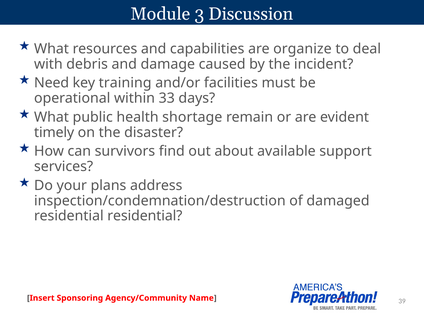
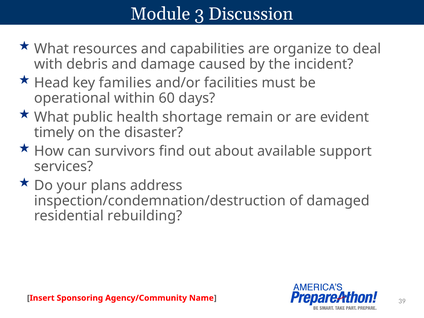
Need: Need -> Head
training: training -> families
33: 33 -> 60
residential residential: residential -> rebuilding
